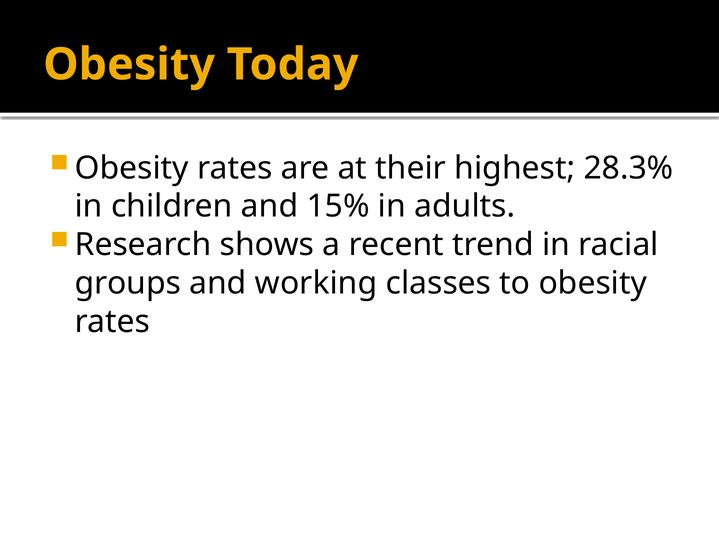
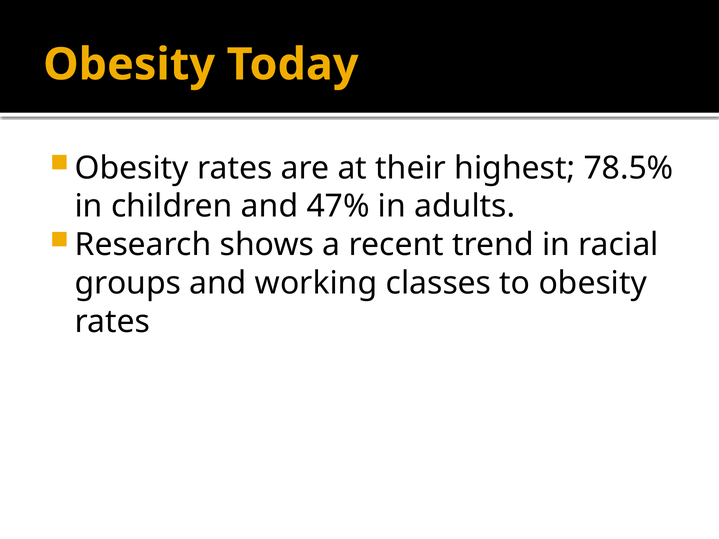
28.3%: 28.3% -> 78.5%
15%: 15% -> 47%
